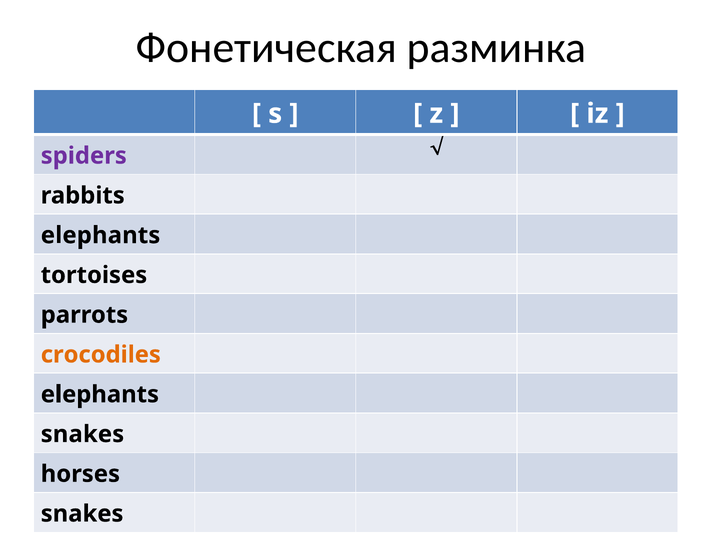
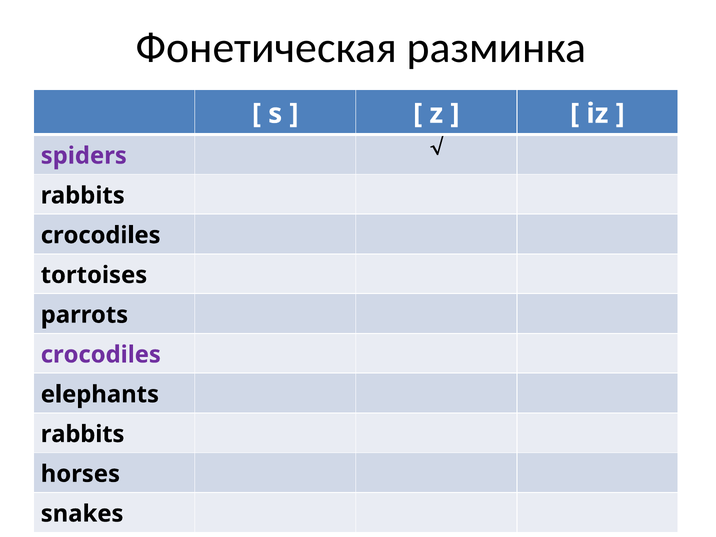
elephants at (101, 235): elephants -> crocodiles
crocodiles at (101, 355) colour: orange -> purple
snakes at (82, 434): snakes -> rabbits
